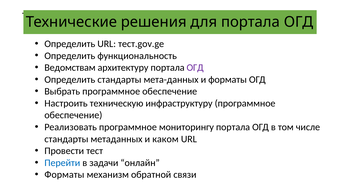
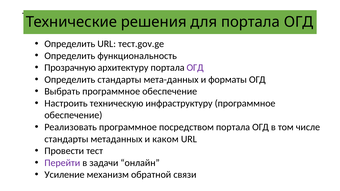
Ведомствам: Ведомствам -> Прозрачную
мониторингу: мониторингу -> посредством
Перейти colour: blue -> purple
Форматы at (64, 175): Форматы -> Усиление
